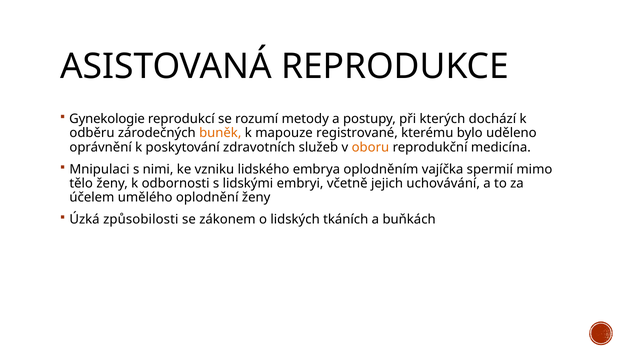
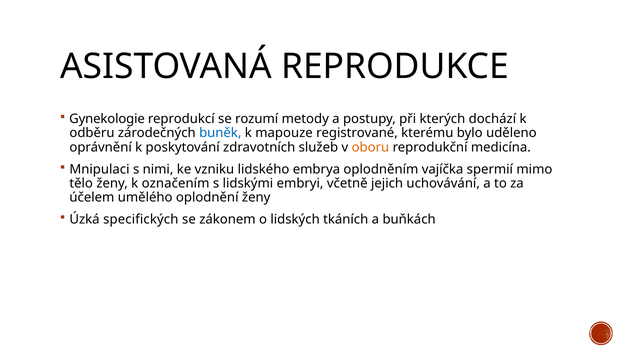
buněk colour: orange -> blue
odbornosti: odbornosti -> označením
způsobilosti: způsobilosti -> specifických
